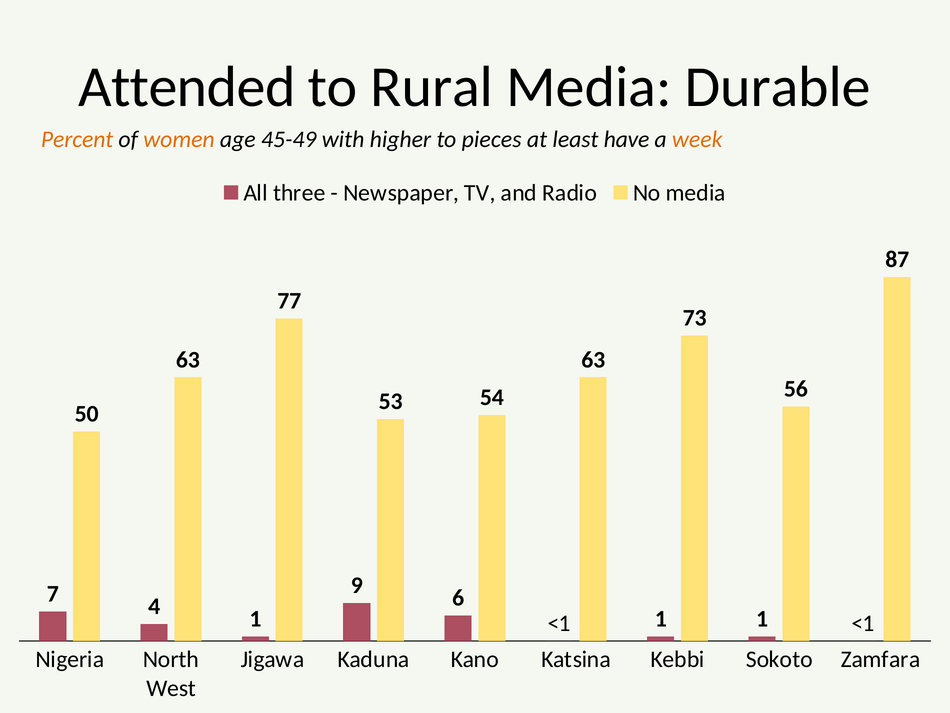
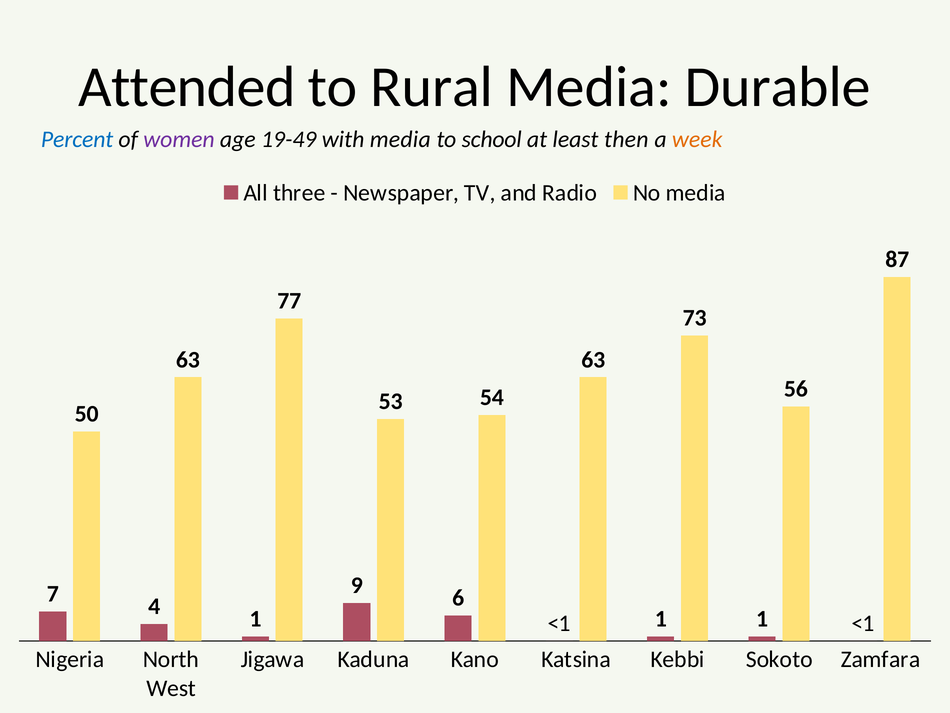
Percent colour: orange -> blue
women colour: orange -> purple
45-49: 45-49 -> 19-49
with higher: higher -> media
pieces: pieces -> school
have: have -> then
